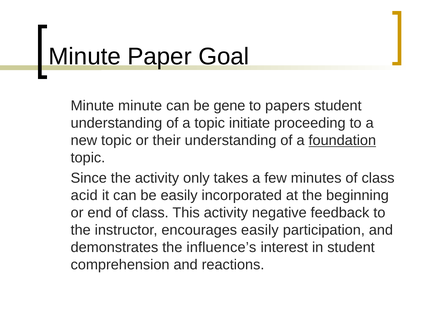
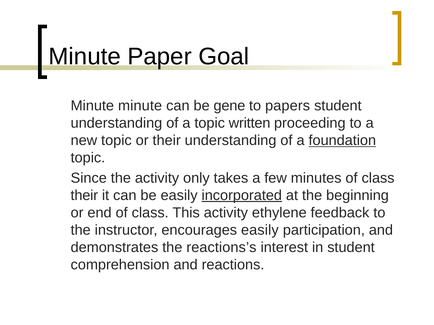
initiate: initiate -> written
acid at (84, 196): acid -> their
incorporated underline: none -> present
negative: negative -> ethylene
influence’s: influence’s -> reactions’s
